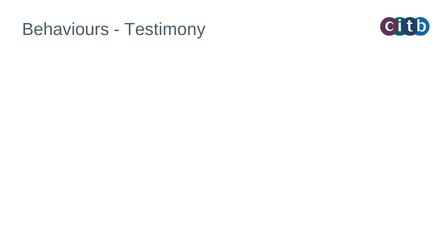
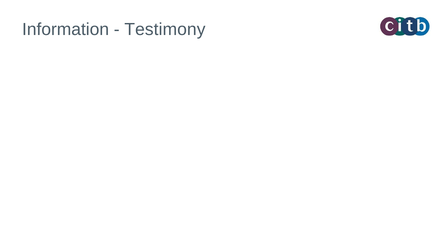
Behaviours: Behaviours -> Information
